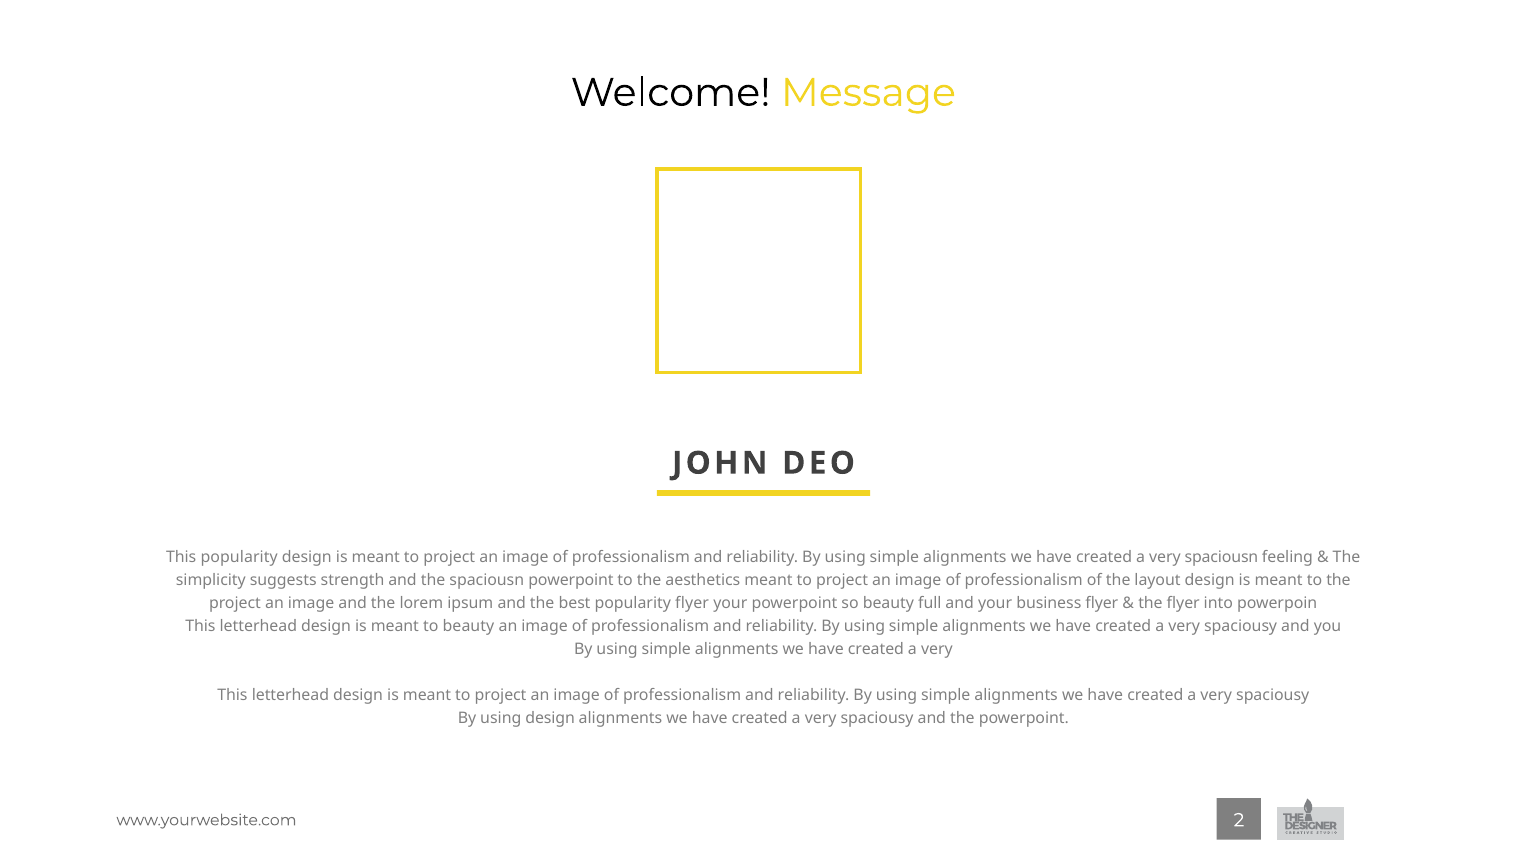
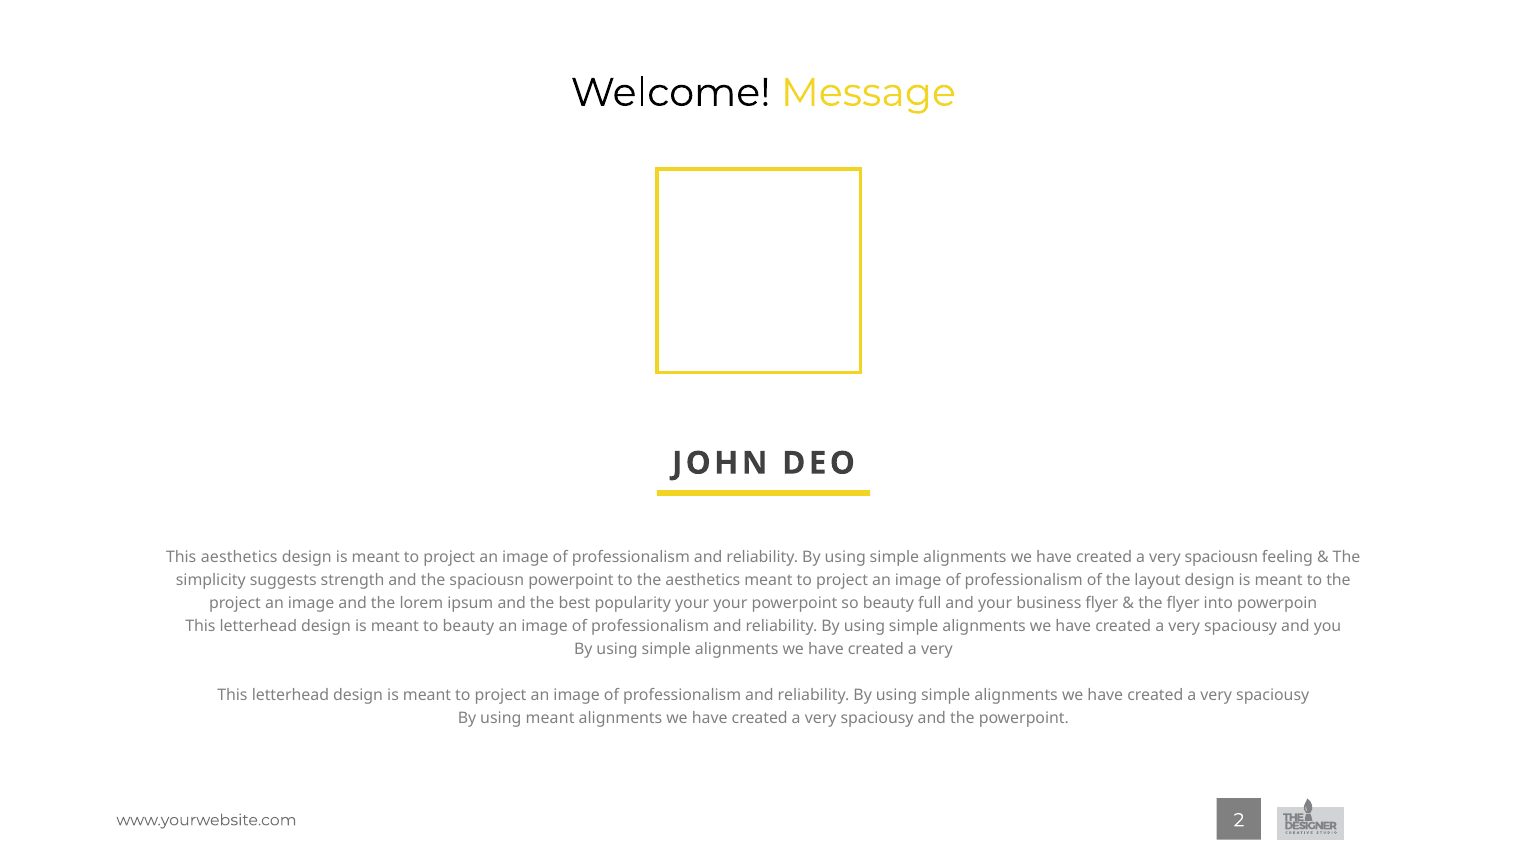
This popularity: popularity -> aesthetics
popularity flyer: flyer -> your
using design: design -> meant
